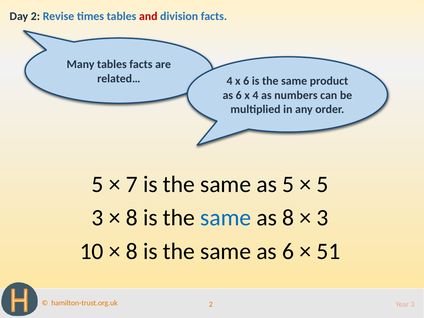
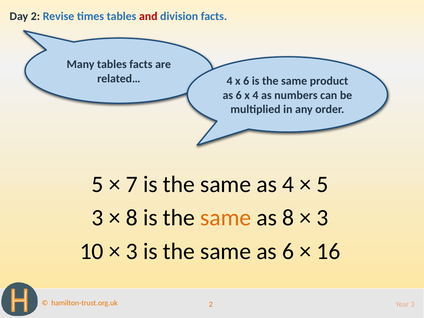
as 5: 5 -> 4
same at (226, 218) colour: blue -> orange
8 at (132, 252): 8 -> 3
51: 51 -> 16
